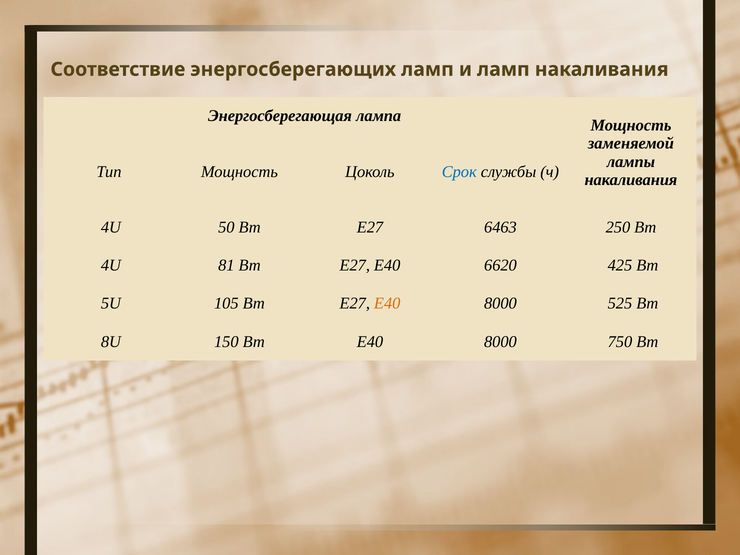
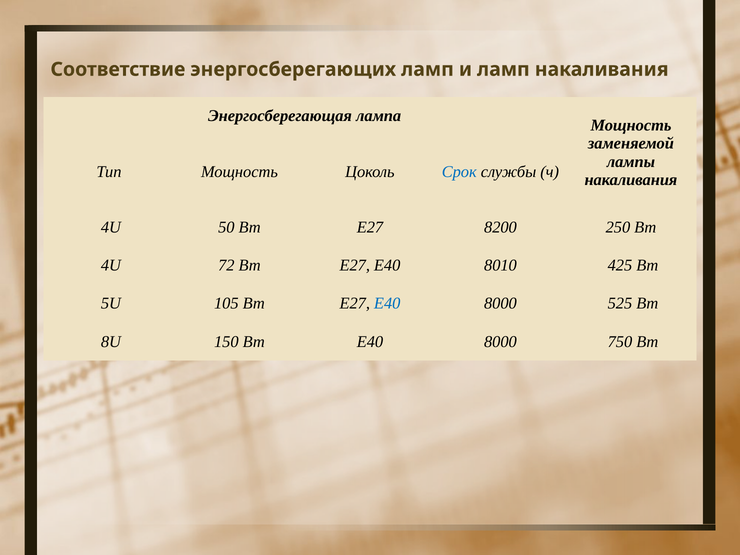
6463: 6463 -> 8200
81: 81 -> 72
6620: 6620 -> 8010
E40 at (387, 304) colour: orange -> blue
